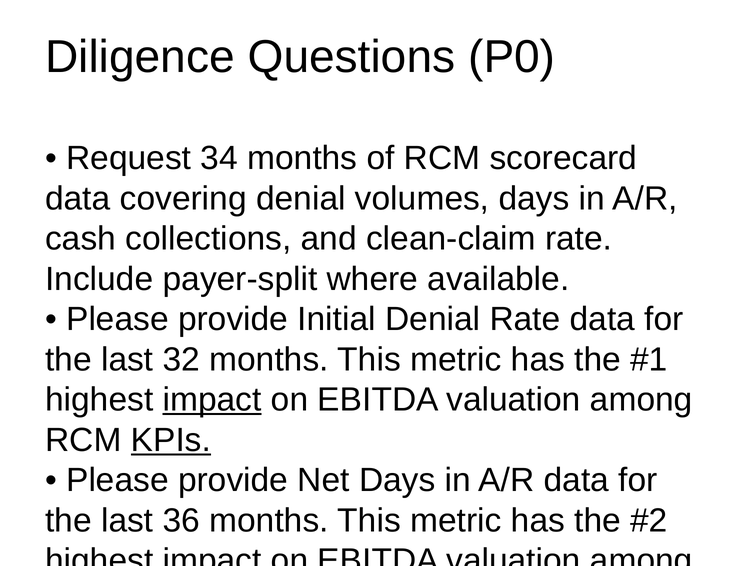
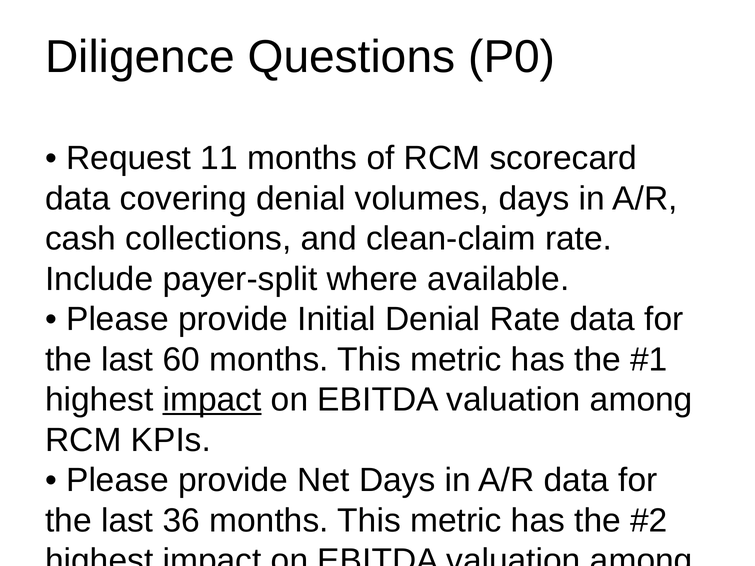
34: 34 -> 11
32: 32 -> 60
KPIs at (171, 440) underline: present -> none
